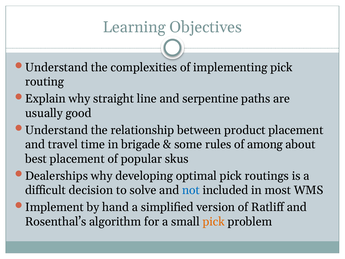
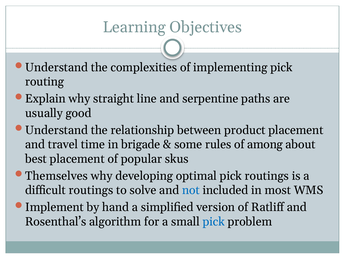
Dealerships: Dealerships -> Themselves
difficult decision: decision -> routings
pick at (214, 221) colour: orange -> blue
